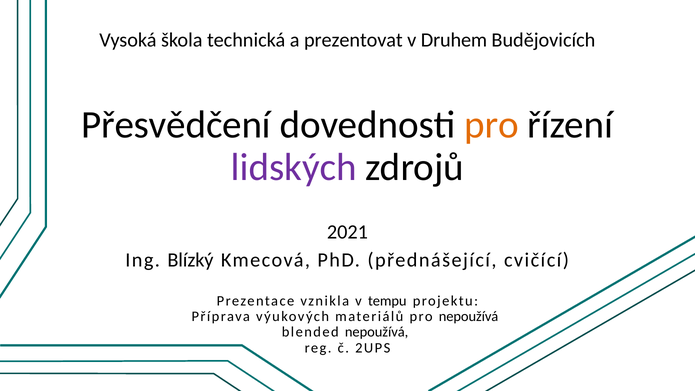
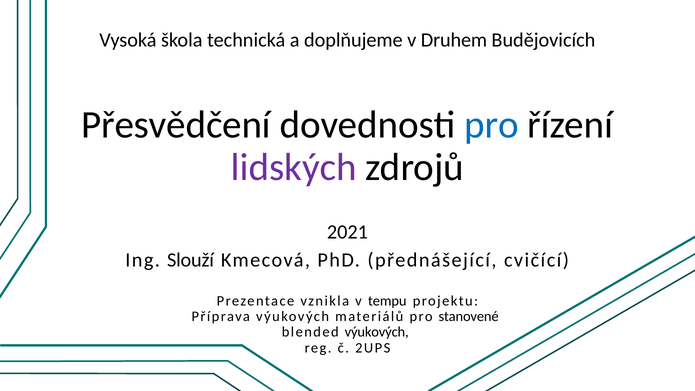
prezentovat: prezentovat -> doplňujeme
pro at (492, 125) colour: orange -> blue
Blízký: Blízký -> Slouží
pro nepoužívá: nepoužívá -> stanovené
blended nepoužívá: nepoužívá -> výukových
